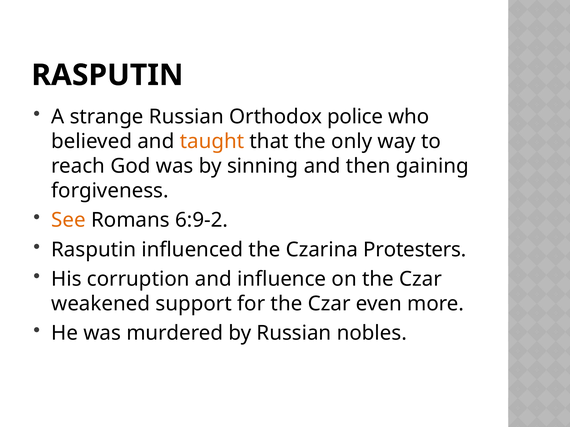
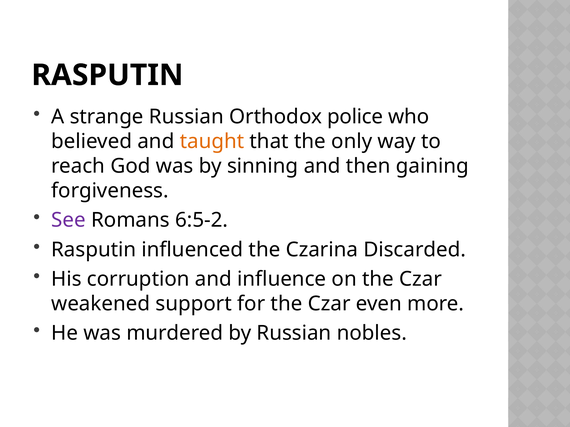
See colour: orange -> purple
6:9-2: 6:9-2 -> 6:5-2
Protesters: Protesters -> Discarded
